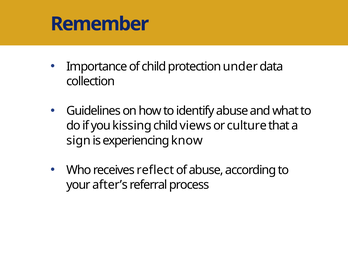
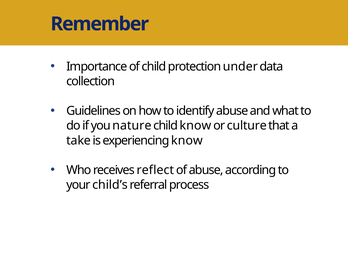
kissing: kissing -> nature
child views: views -> know
sign: sign -> take
after’s: after’s -> child’s
